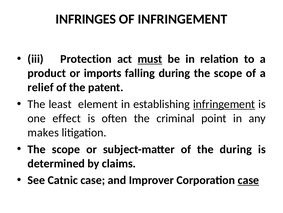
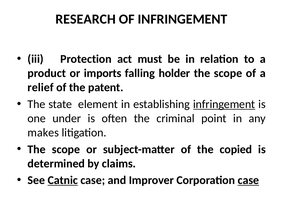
INFRINGES: INFRINGES -> RESEARCH
must underline: present -> none
falling during: during -> holder
least: least -> state
effect: effect -> under
the during: during -> copied
Catnic underline: none -> present
